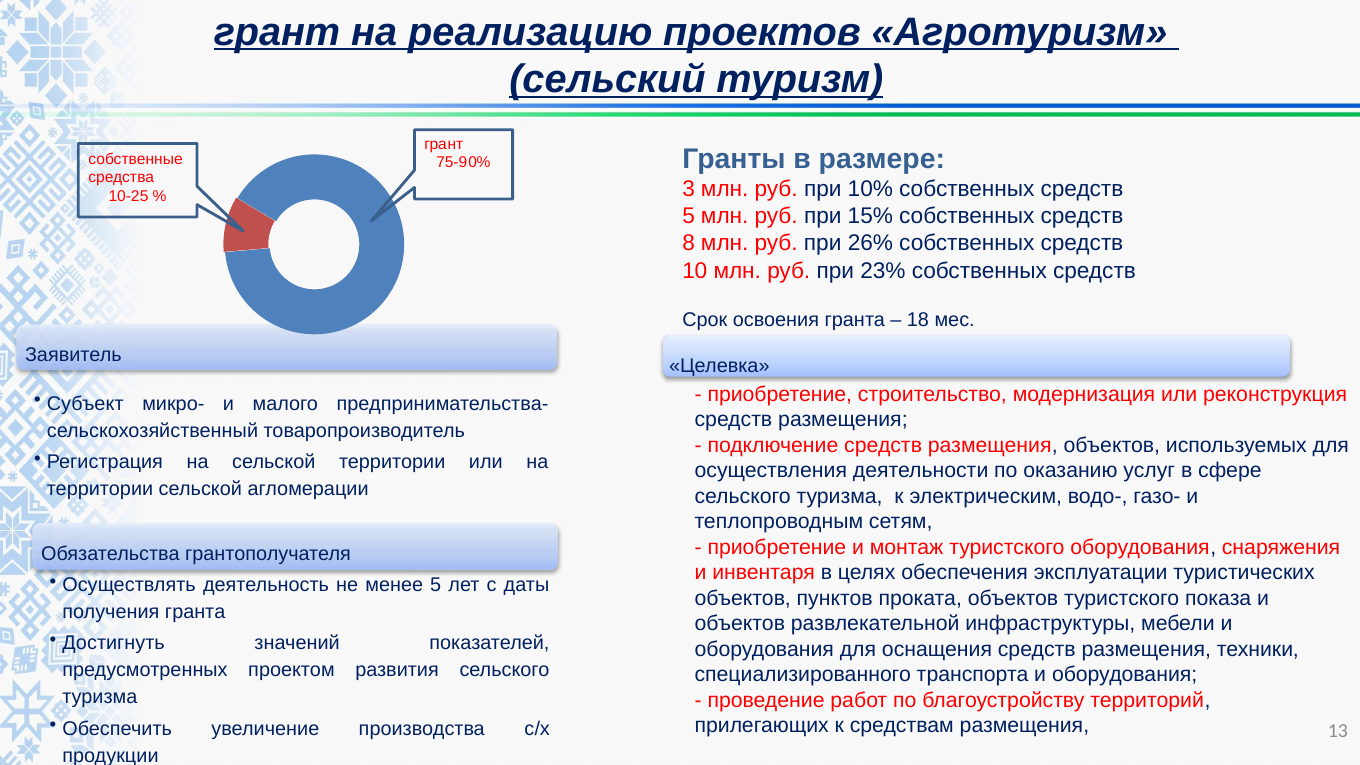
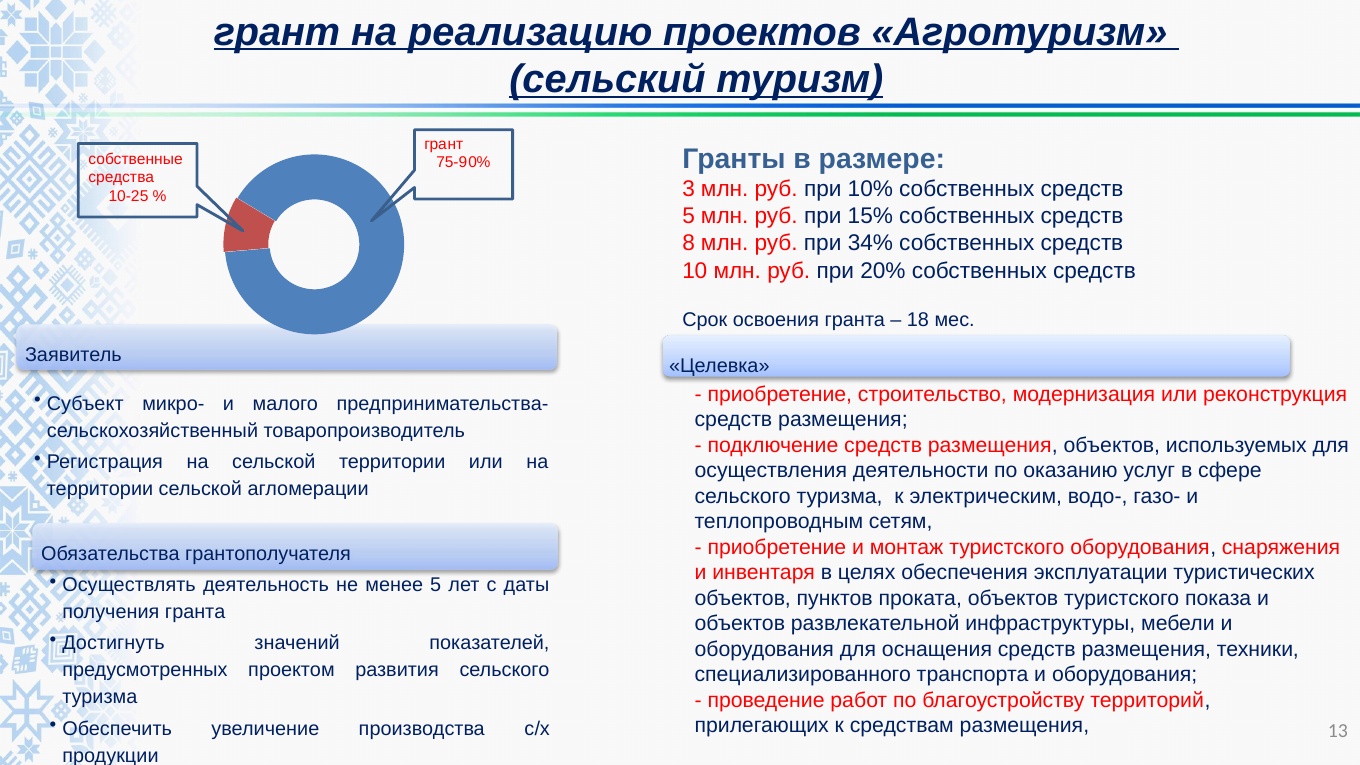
26%: 26% -> 34%
23%: 23% -> 20%
